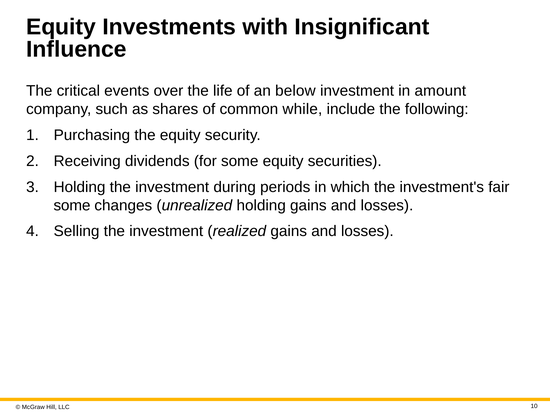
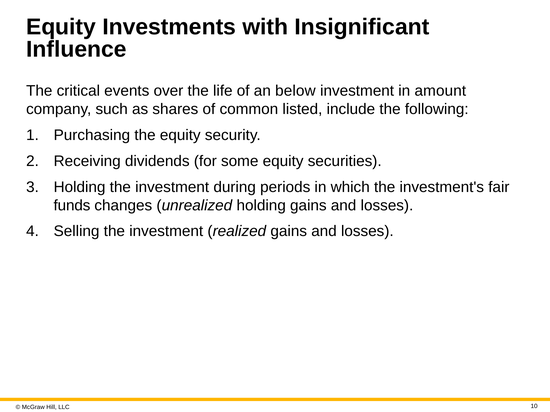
while: while -> listed
some at (72, 206): some -> funds
